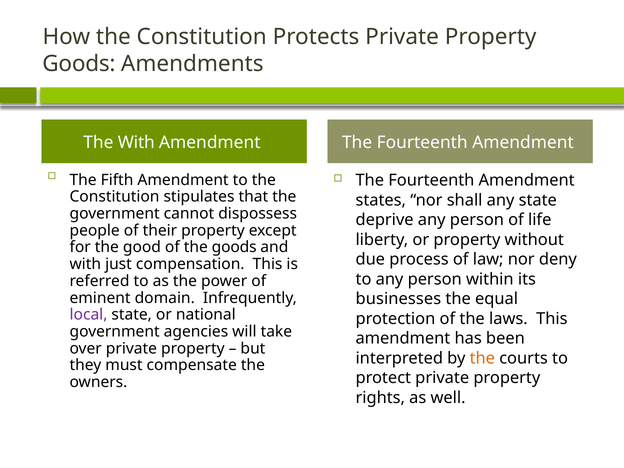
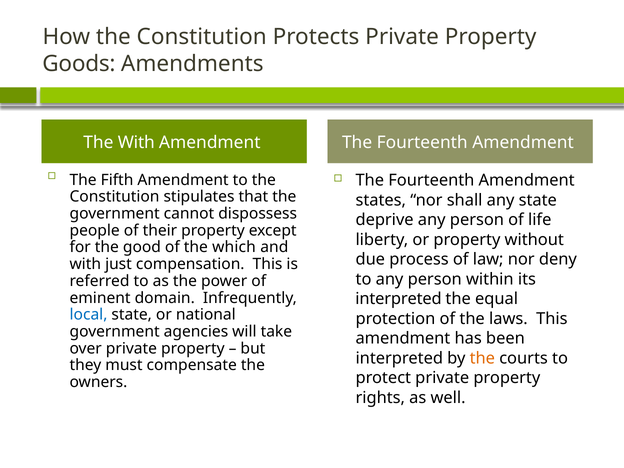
the goods: goods -> which
businesses at (398, 299): businesses -> interpreted
local colour: purple -> blue
